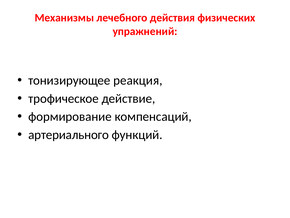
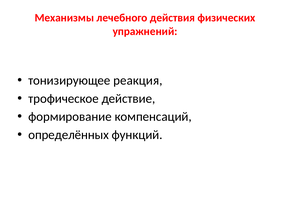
артериального: артериального -> определённых
